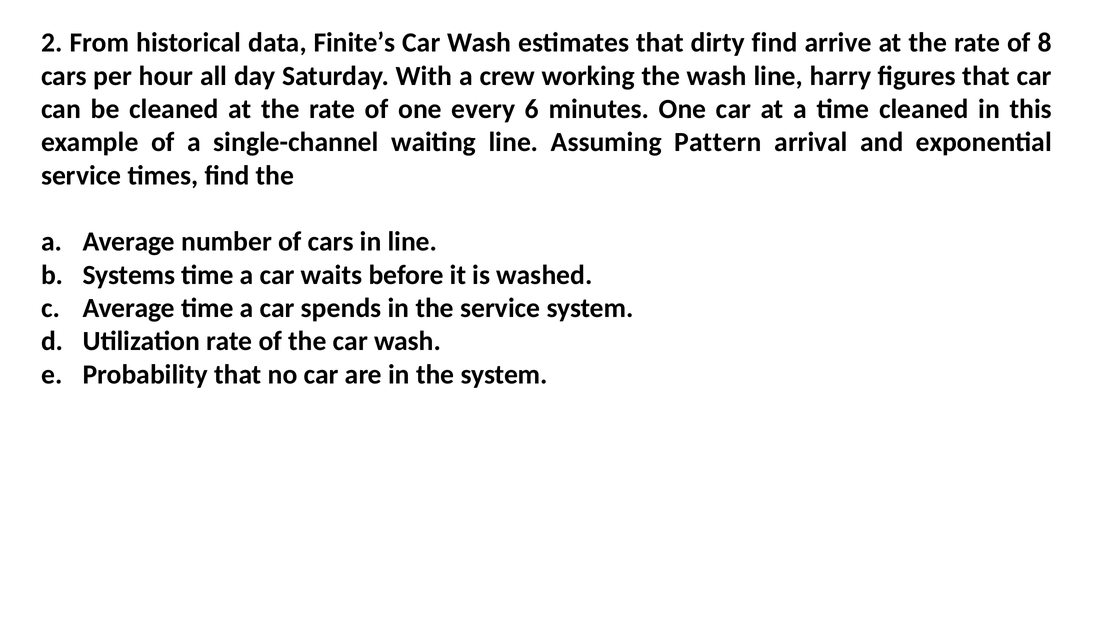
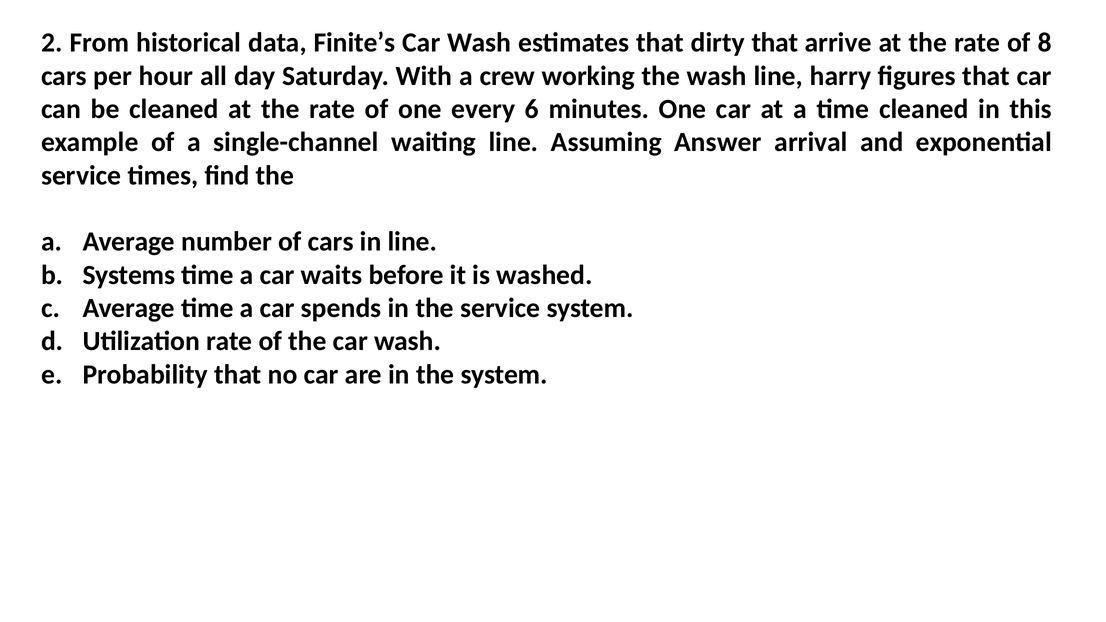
dirty find: find -> that
Pattern: Pattern -> Answer
